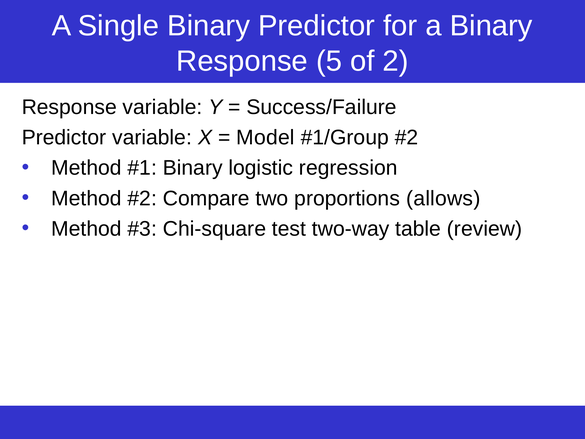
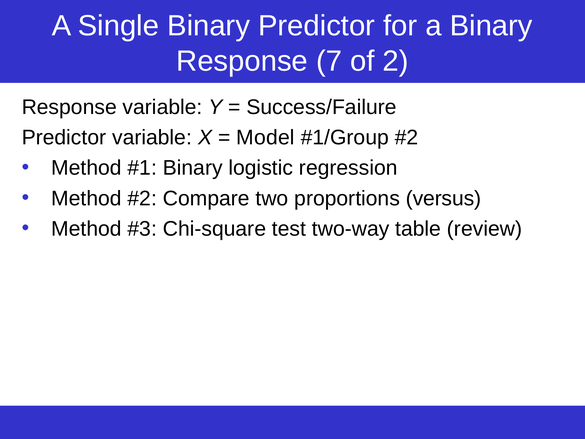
5: 5 -> 7
allows: allows -> versus
